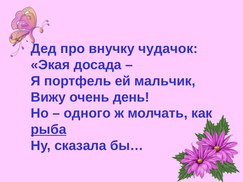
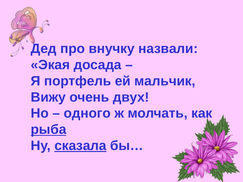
чудачок: чудачок -> назвали
день: день -> двух
сказала underline: none -> present
